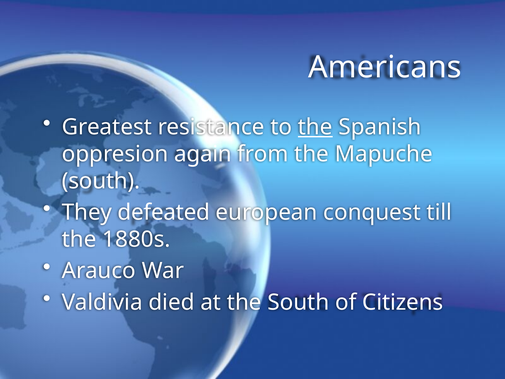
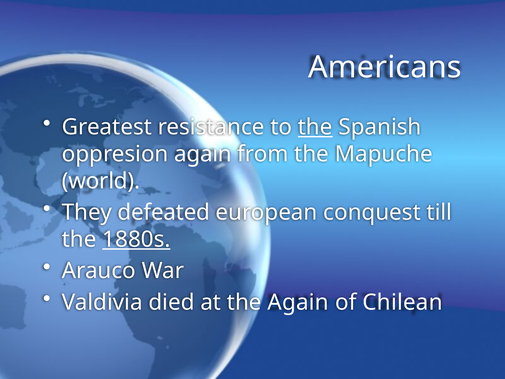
south at (101, 181): south -> world
1880s underline: none -> present
the South: South -> Again
Citizens: Citizens -> Chilean
